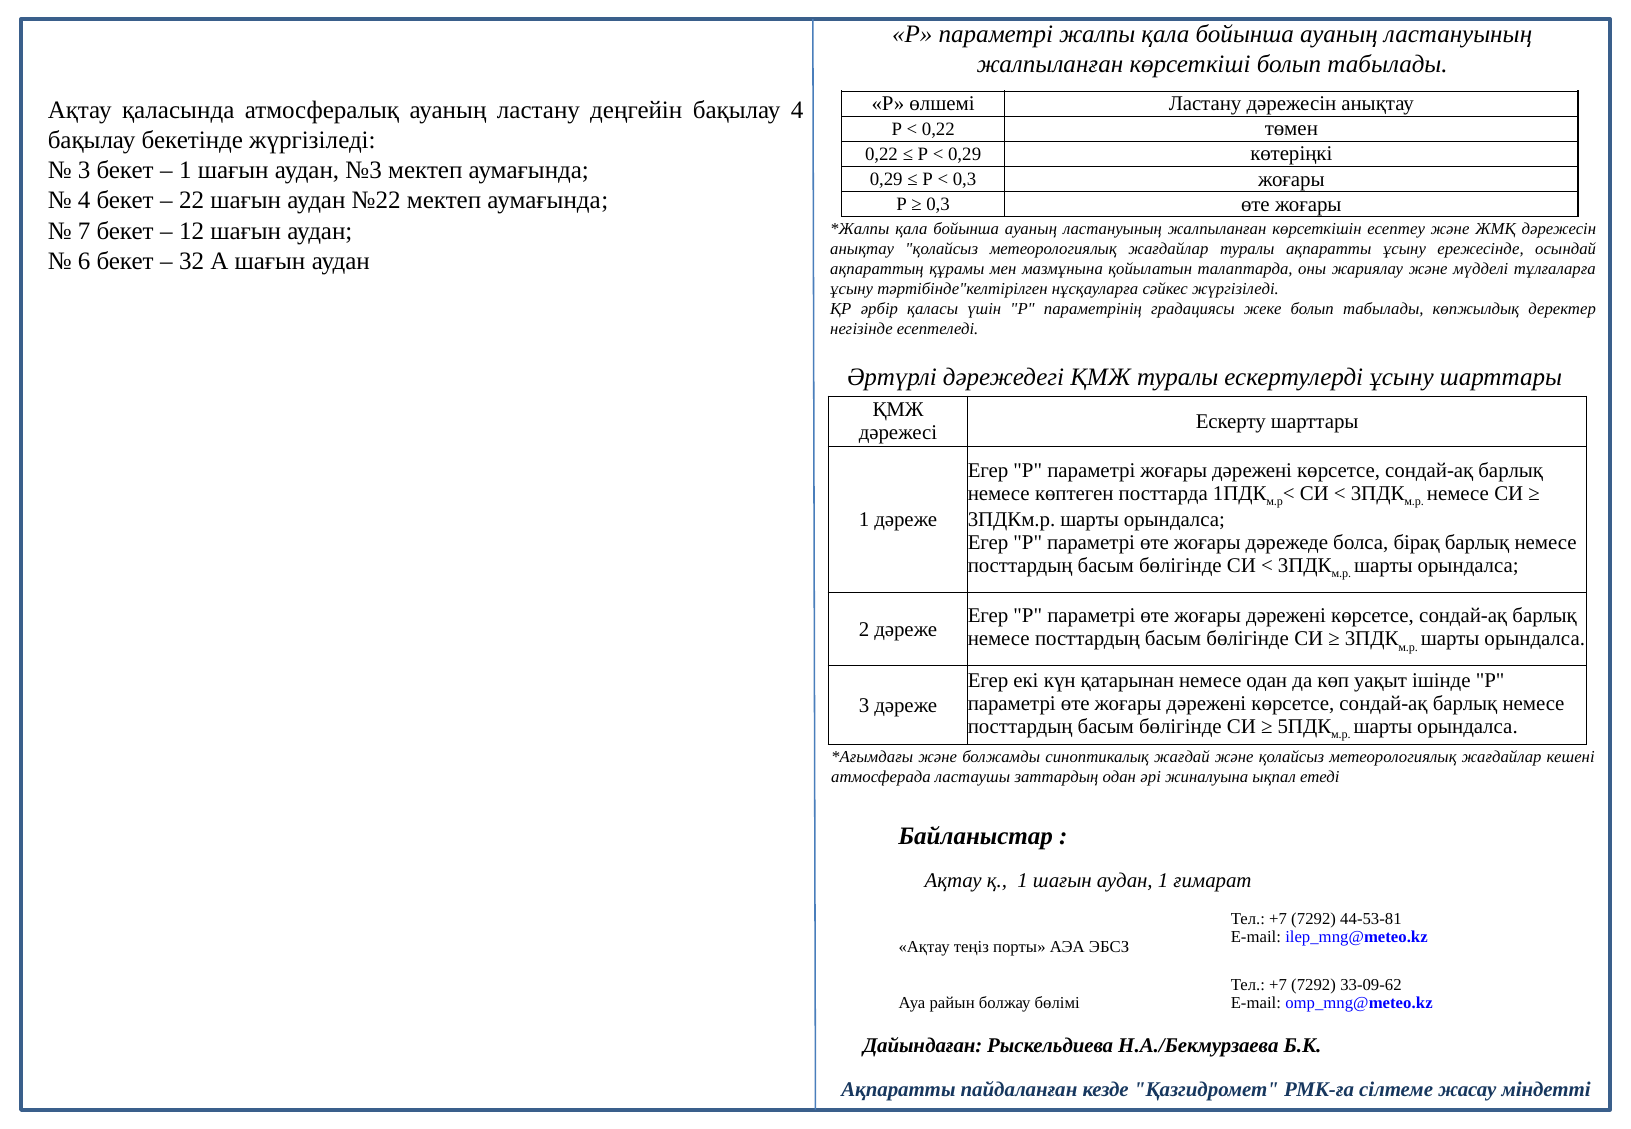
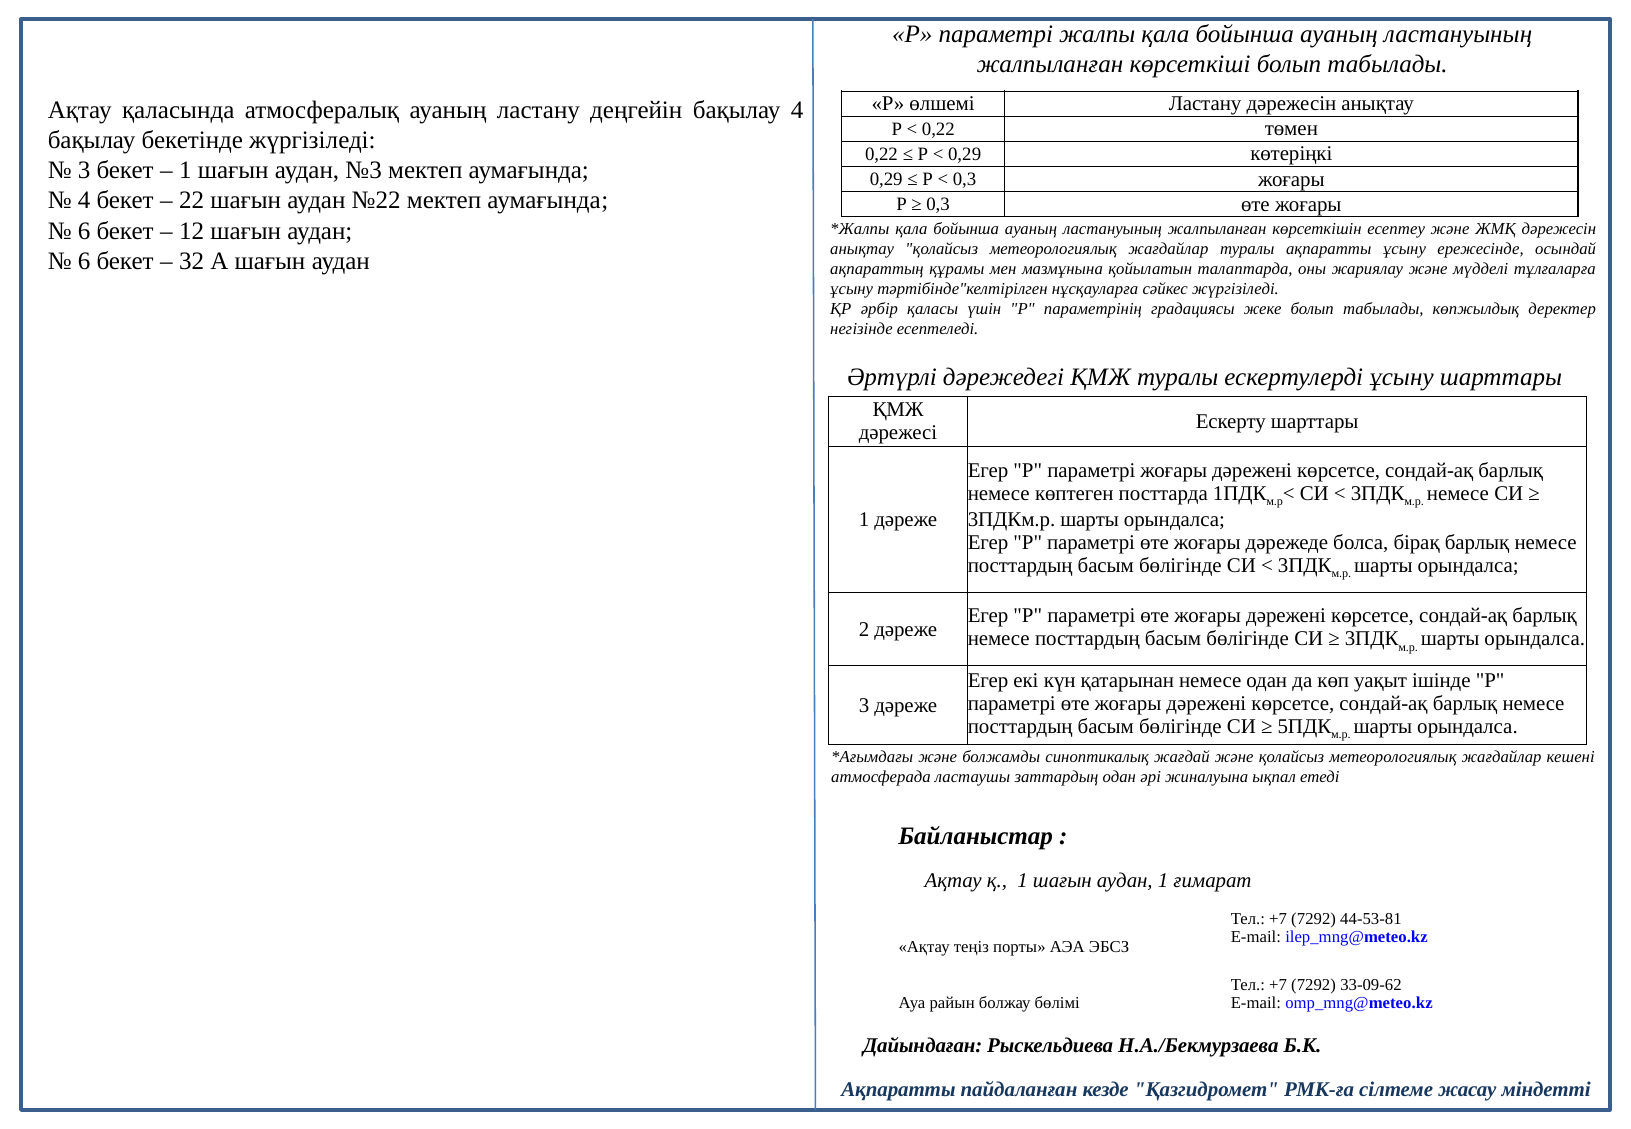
7 at (84, 231): 7 -> 6
